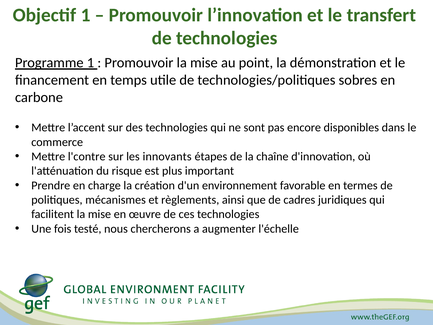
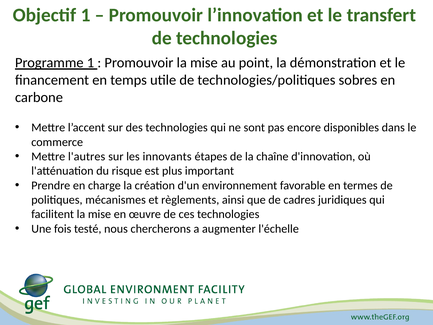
l'contre: l'contre -> l'autres
